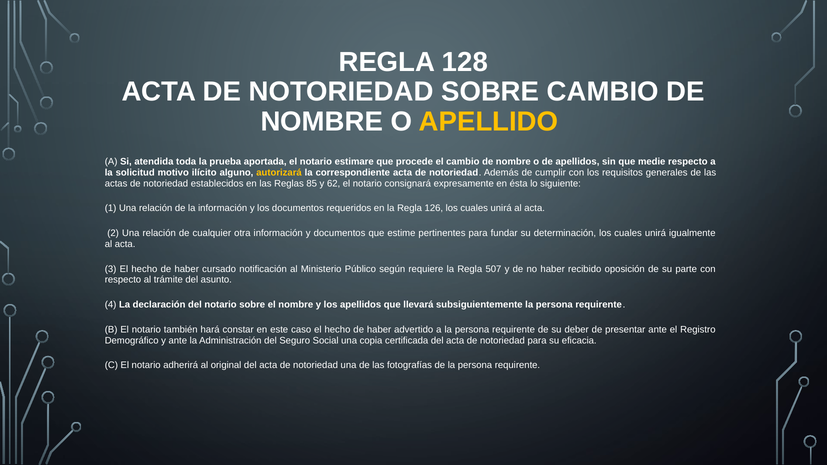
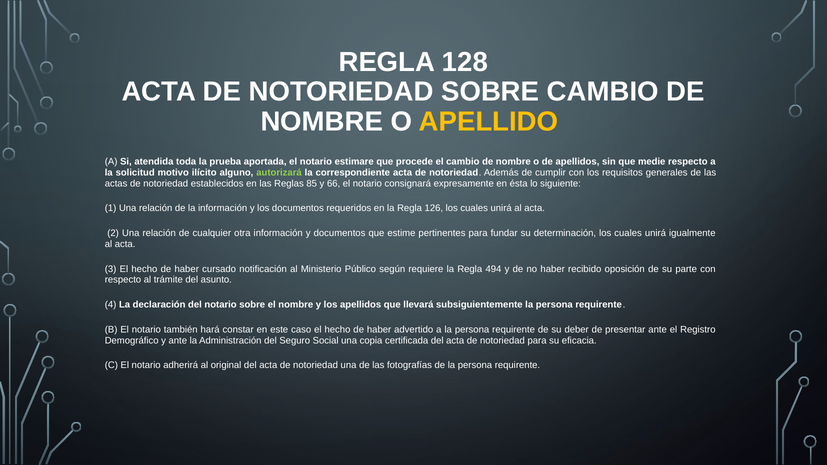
autorizará colour: yellow -> light green
62: 62 -> 66
507: 507 -> 494
